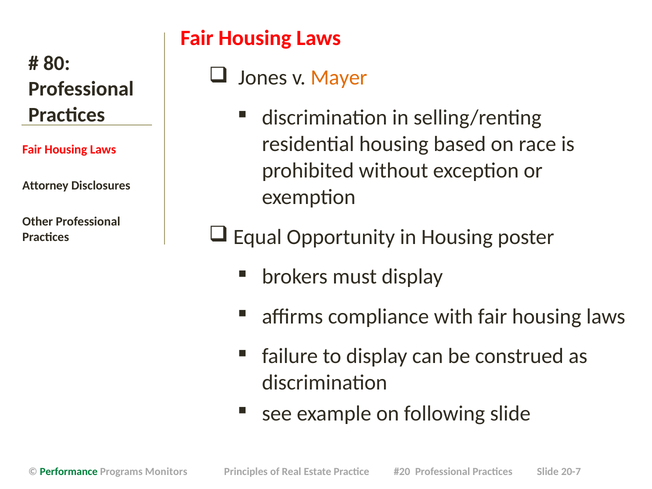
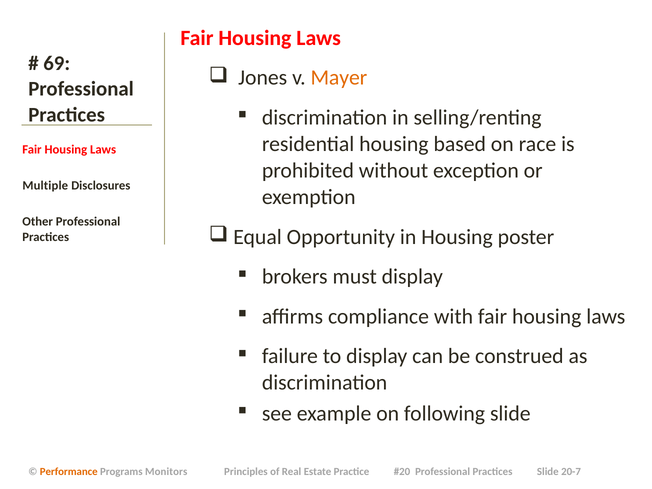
80: 80 -> 69
Attorney: Attorney -> Multiple
Performance colour: green -> orange
